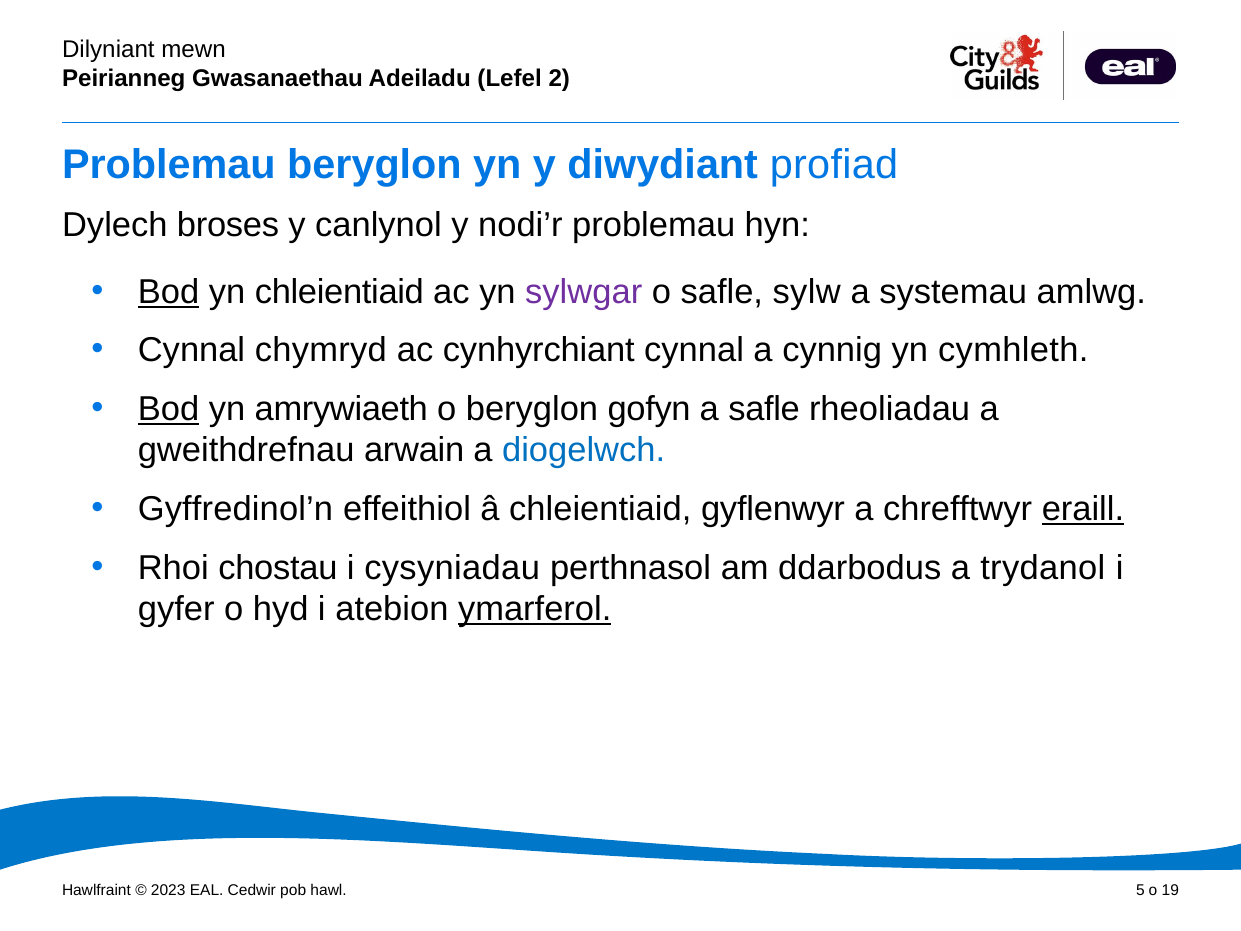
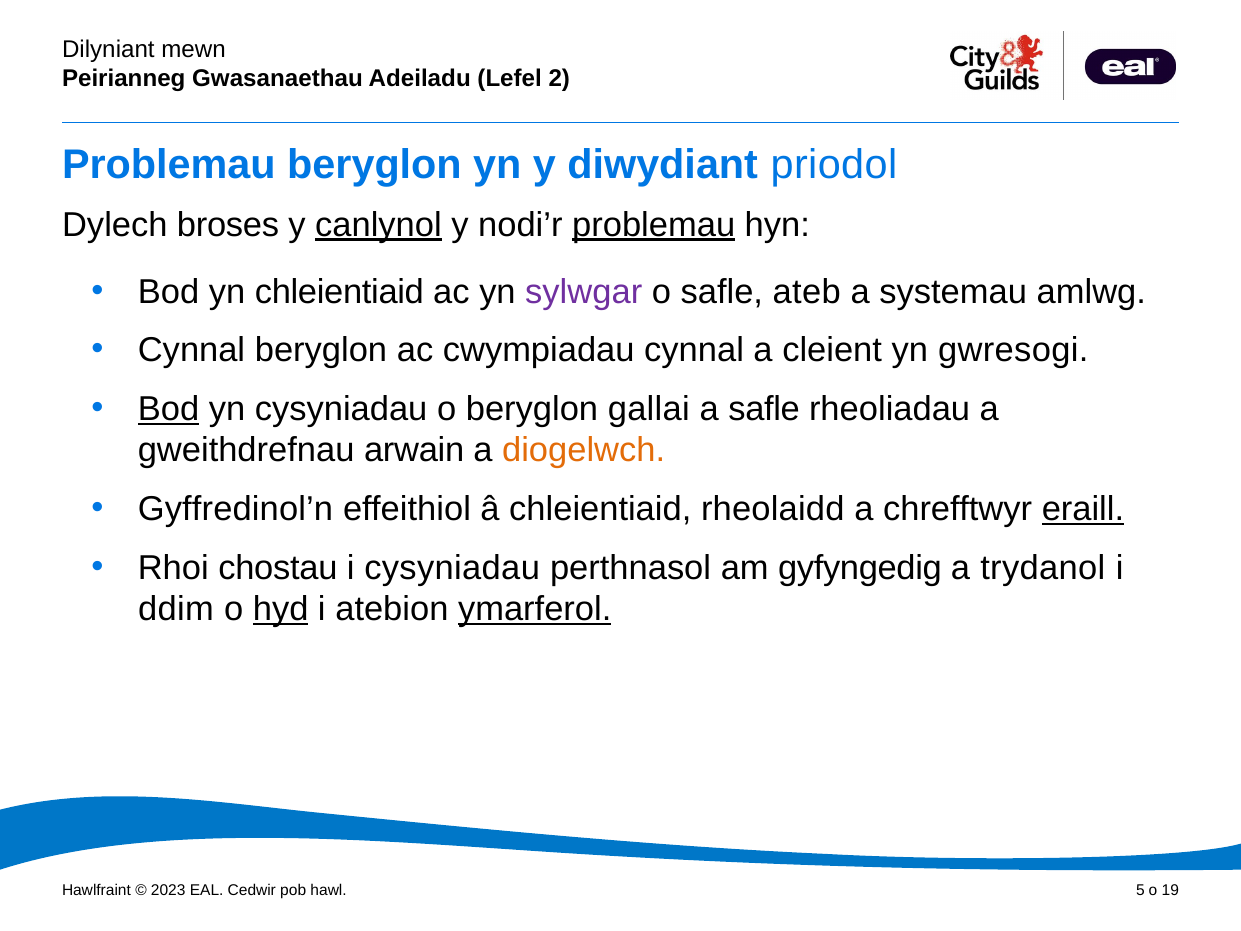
profiad: profiad -> priodol
canlynol underline: none -> present
problemau at (654, 225) underline: none -> present
Bod at (169, 292) underline: present -> none
sylw: sylw -> ateb
Cynnal chymryd: chymryd -> beryglon
cynhyrchiant: cynhyrchiant -> cwympiadau
cynnig: cynnig -> cleient
cymhleth: cymhleth -> gwresogi
yn amrywiaeth: amrywiaeth -> cysyniadau
gofyn: gofyn -> gallai
diogelwch colour: blue -> orange
gyflenwyr: gyflenwyr -> rheolaidd
ddarbodus: ddarbodus -> gyfyngedig
gyfer: gyfer -> ddim
hyd underline: none -> present
